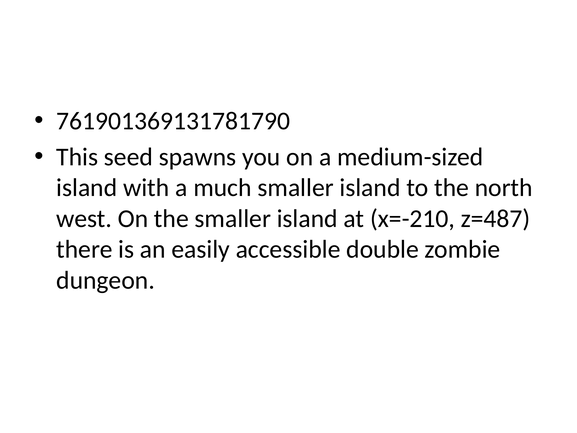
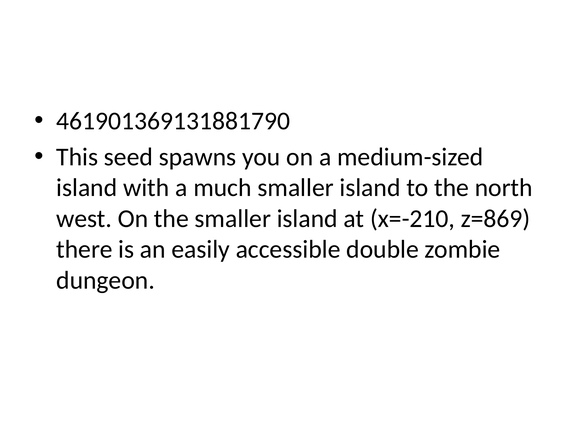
761901369131781790: 761901369131781790 -> 461901369131881790
z=487: z=487 -> z=869
